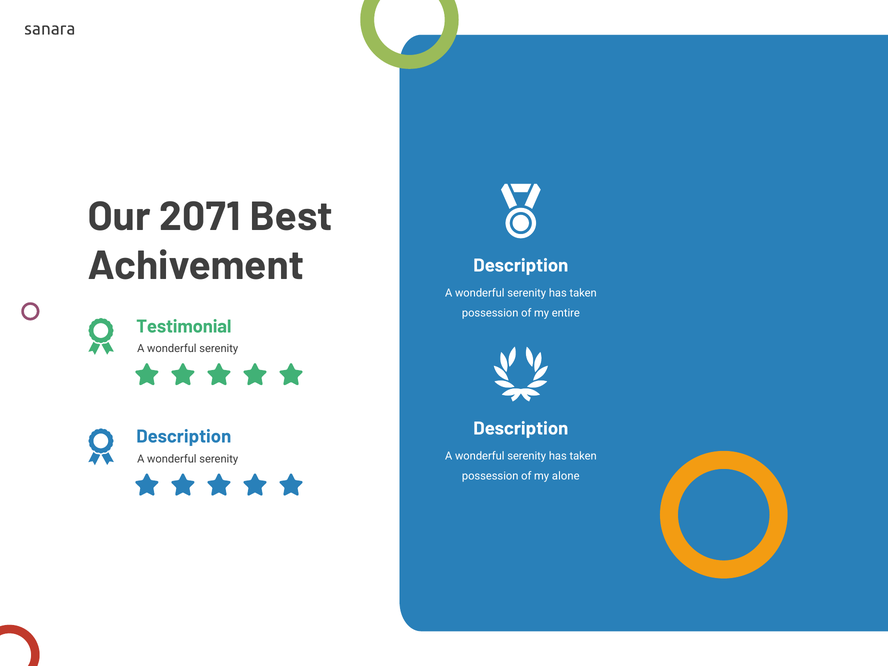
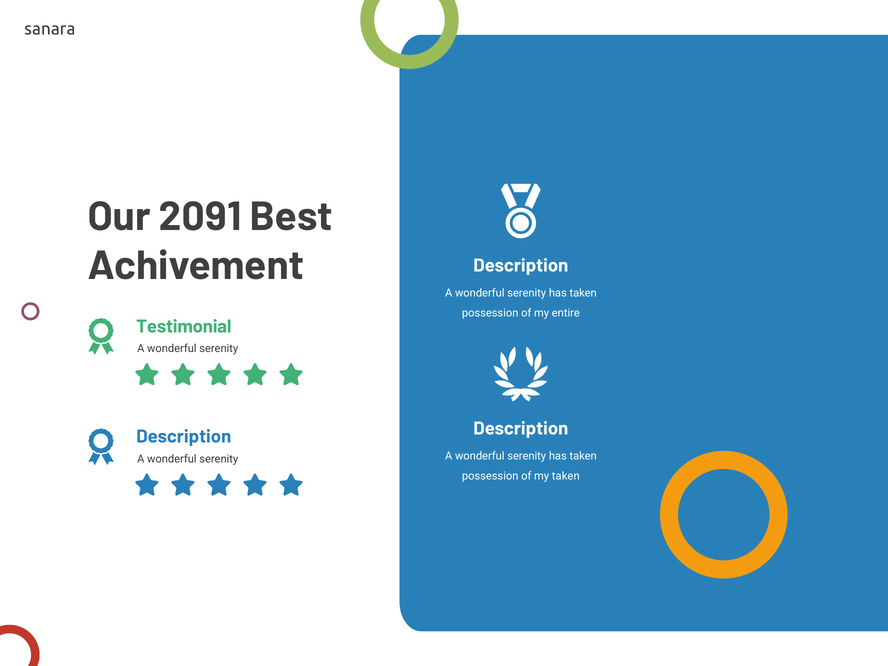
2071: 2071 -> 2091
my alone: alone -> taken
